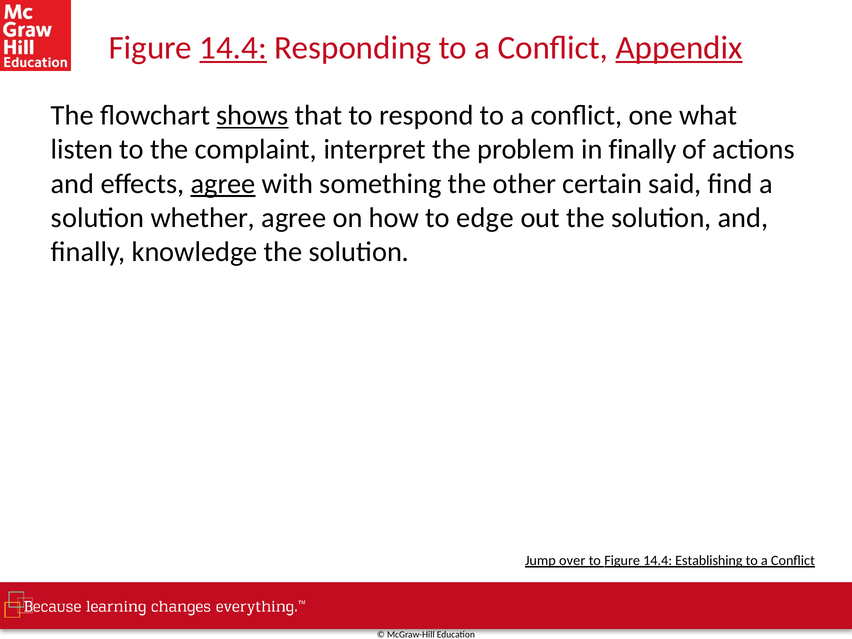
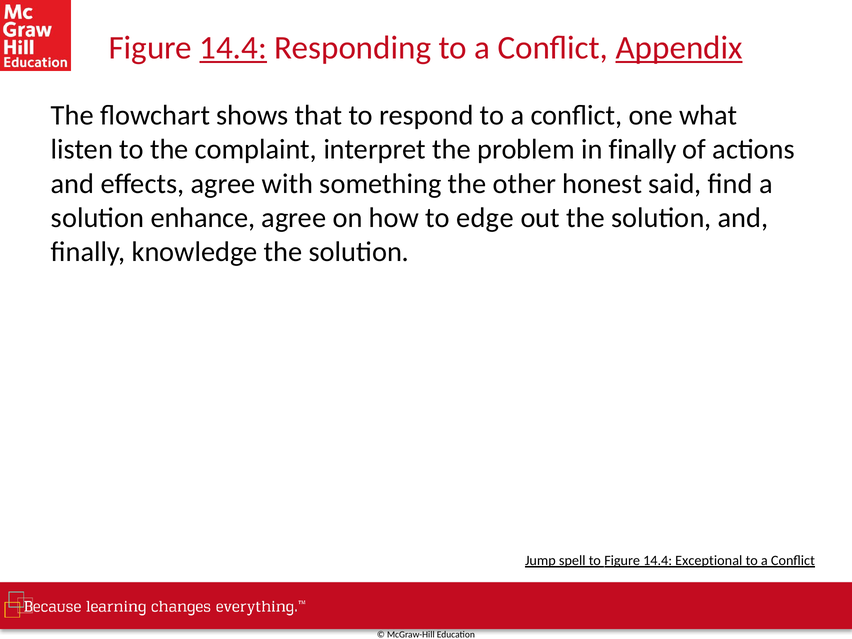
shows underline: present -> none
agree at (223, 184) underline: present -> none
certain: certain -> honest
whether: whether -> enhance
over: over -> spell
Establishing: Establishing -> Exceptional
